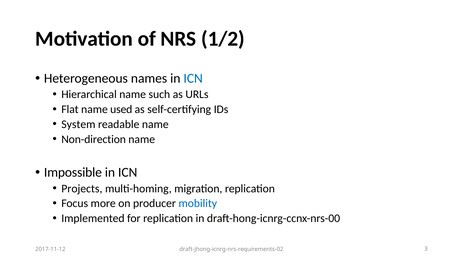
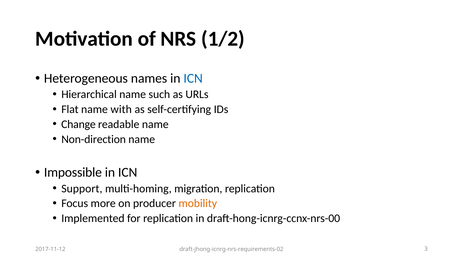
used: used -> with
System: System -> Change
Projects: Projects -> Support
mobility colour: blue -> orange
